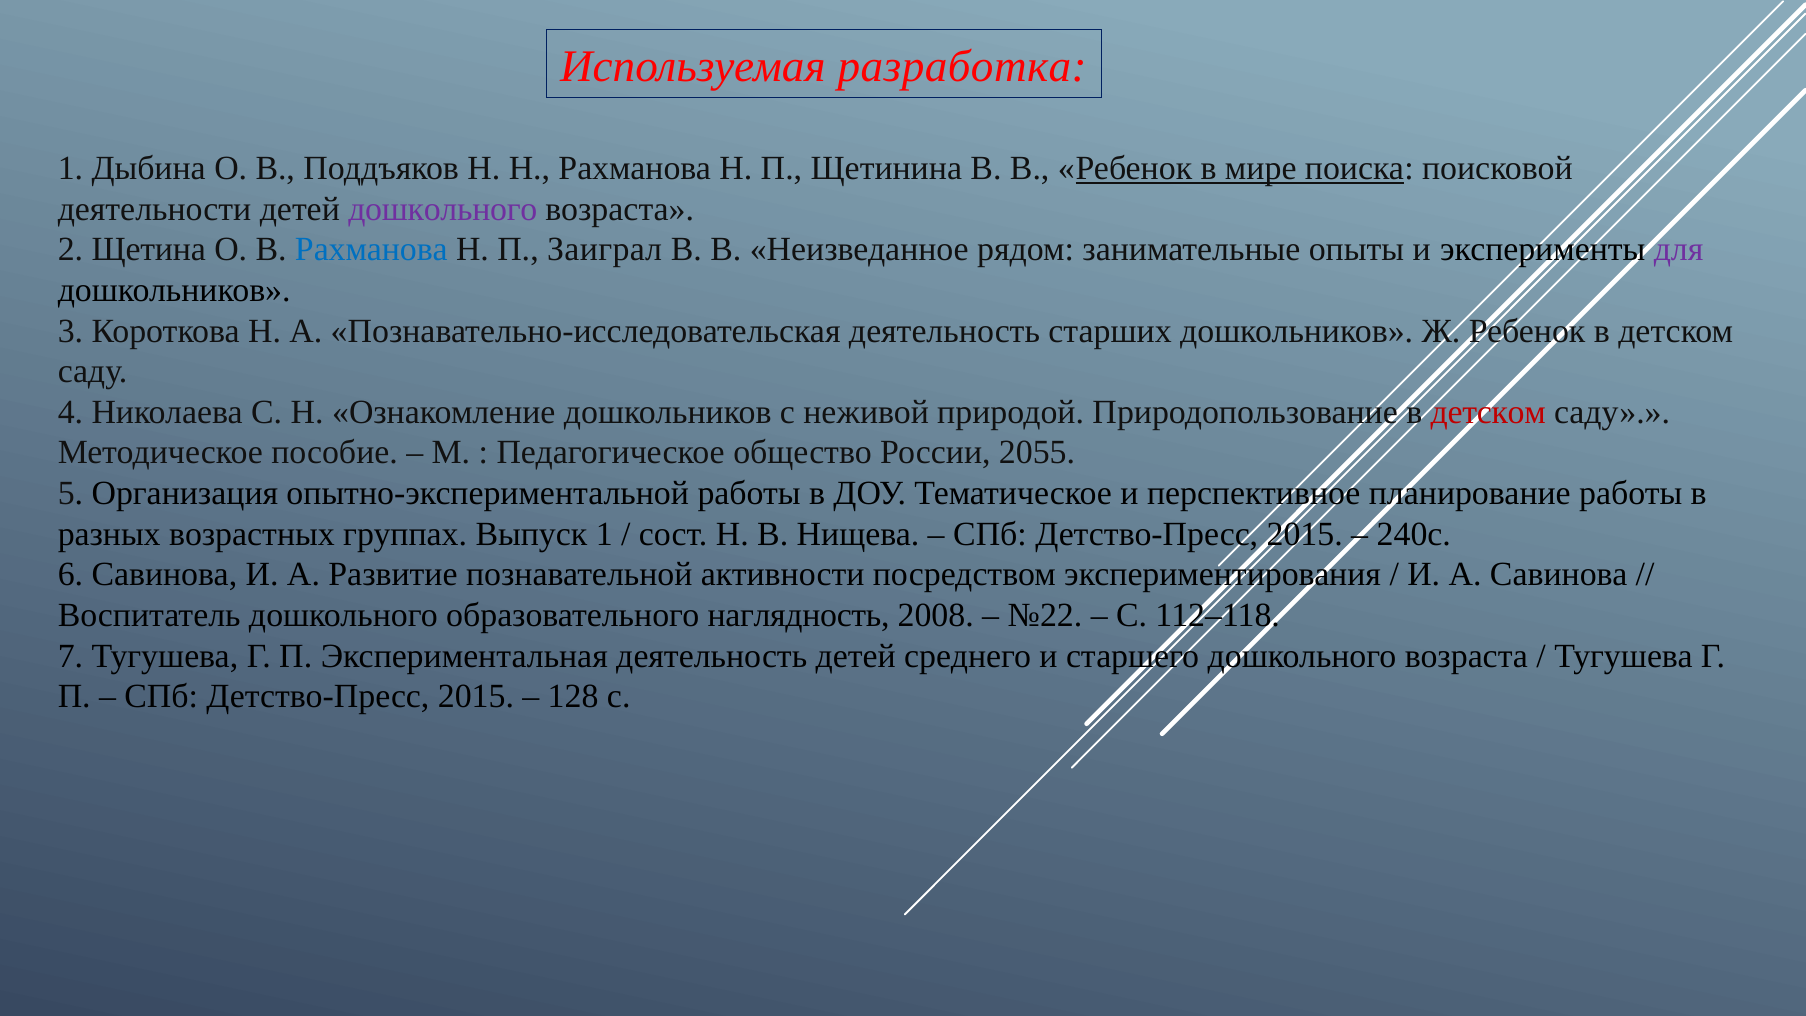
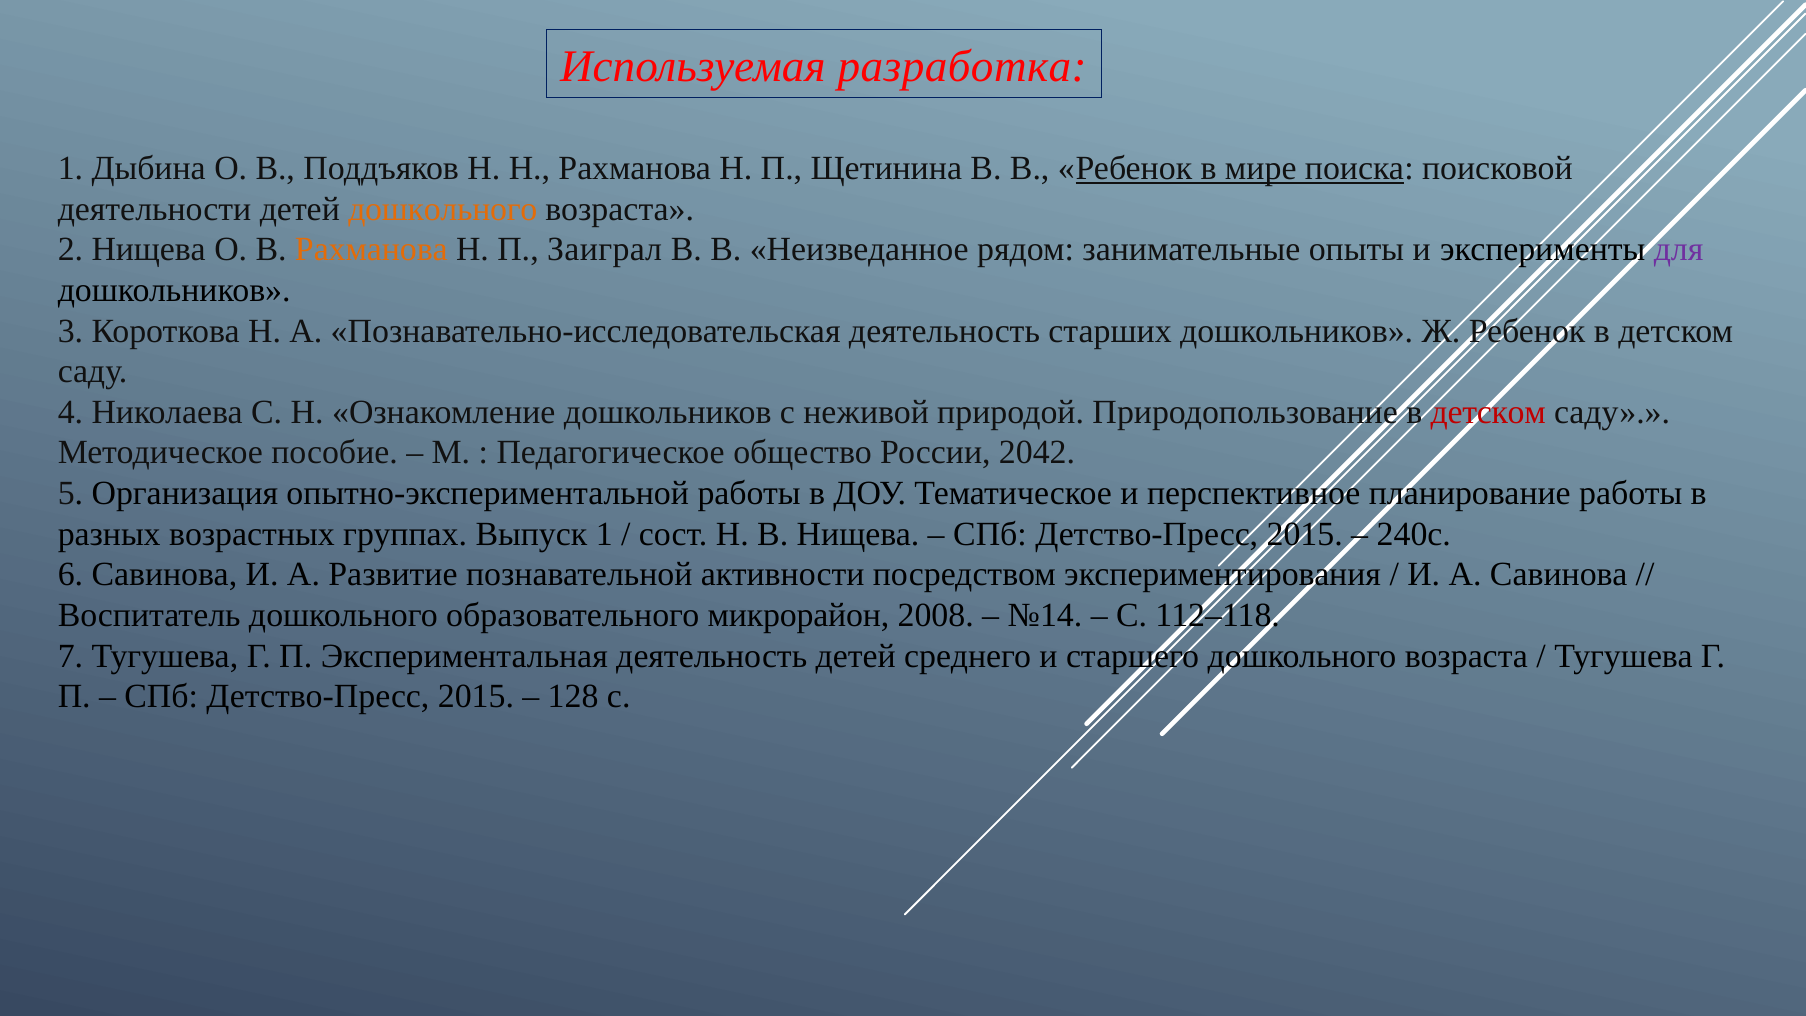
дошкольного at (443, 209) colour: purple -> orange
2 Щетина: Щетина -> Нищева
Рахманова at (371, 250) colour: blue -> orange
2055: 2055 -> 2042
наглядность: наглядность -> микрорайон
№22: №22 -> №14
